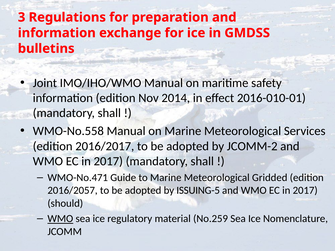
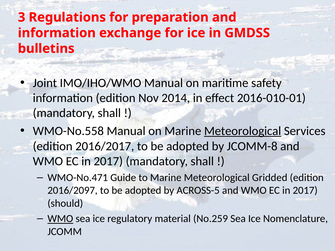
Meteorological at (243, 131) underline: none -> present
JCOMM-2: JCOMM-2 -> JCOMM-8
2016/2057: 2016/2057 -> 2016/2097
ISSUING-5: ISSUING-5 -> ACROSS-5
